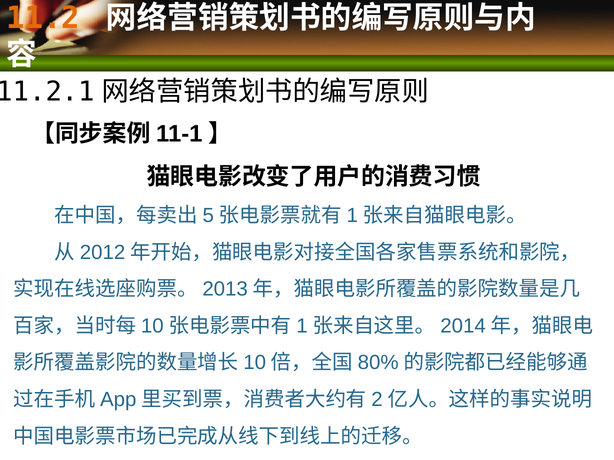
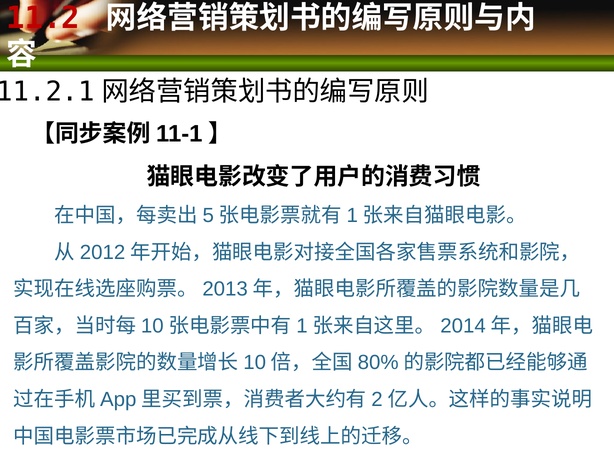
11.2 colour: orange -> red
